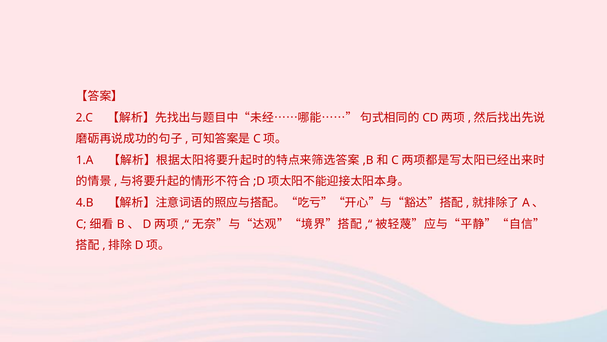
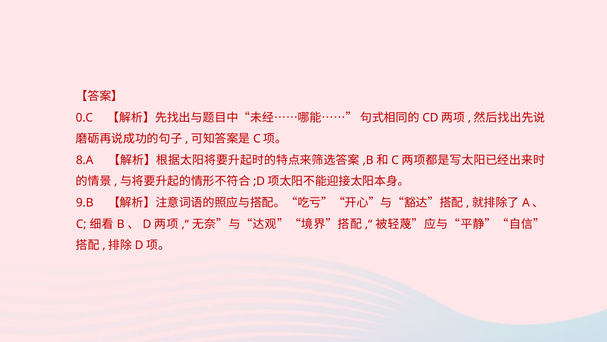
2.C: 2.C -> 0.C
1.A: 1.A -> 8.A
4.B: 4.B -> 9.B
